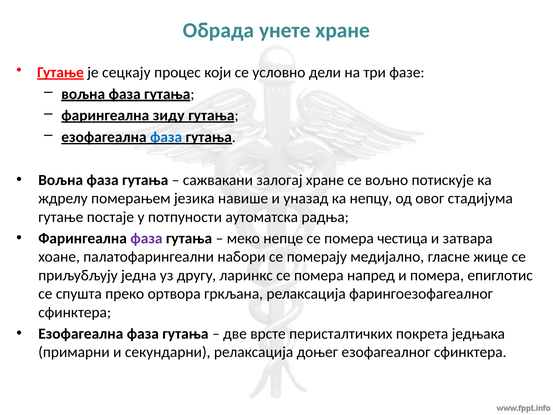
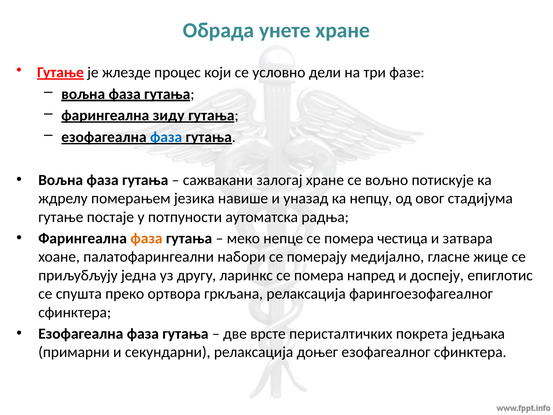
сецкају: сецкају -> жлезде
фаза at (146, 238) colour: purple -> orange
и помера: помера -> доспеју
